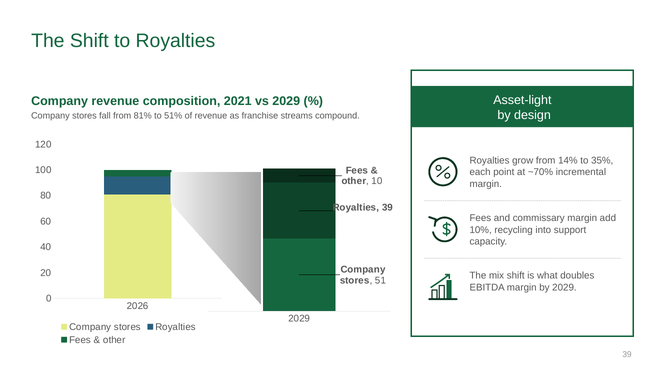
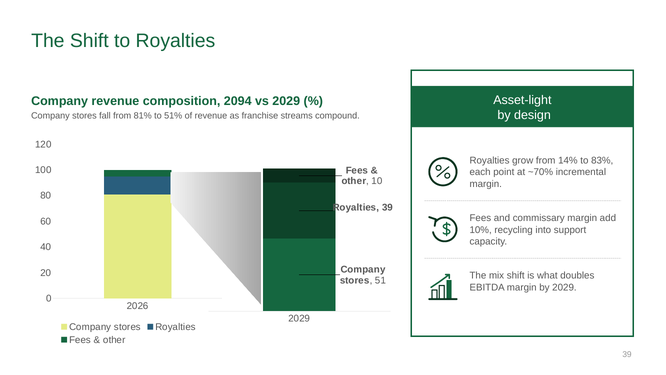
2021: 2021 -> 2094
35%: 35% -> 83%
